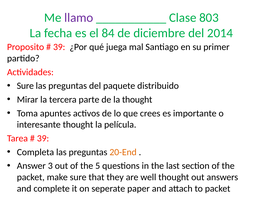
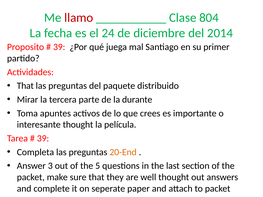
llamo colour: purple -> red
803: 803 -> 804
84: 84 -> 24
Sure at (25, 86): Sure -> That
la thought: thought -> durante
